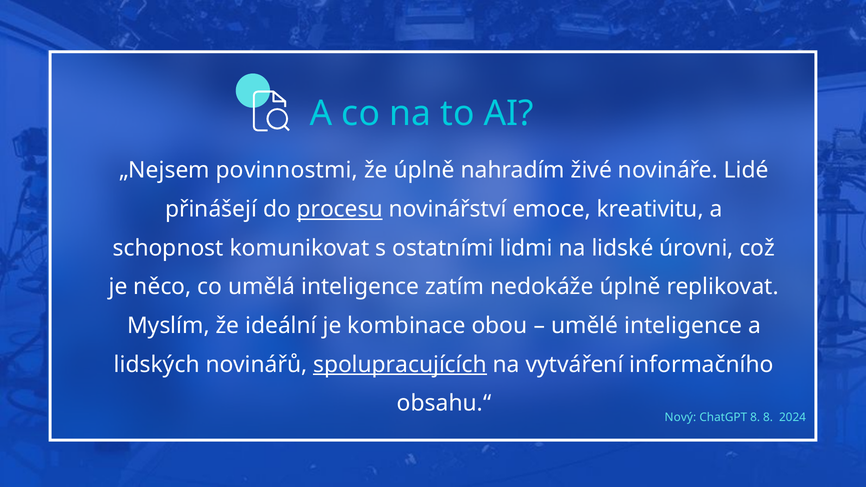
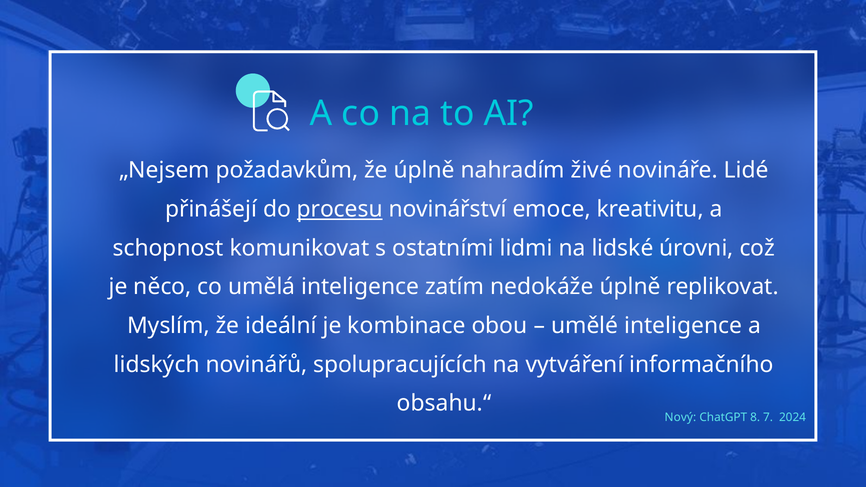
povinnostmi: povinnostmi -> požadavkům
spolupracujících underline: present -> none
8 8: 8 -> 7
